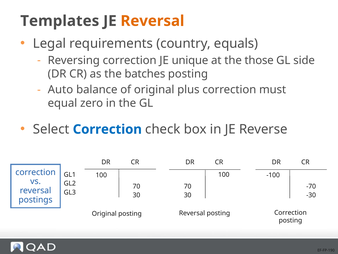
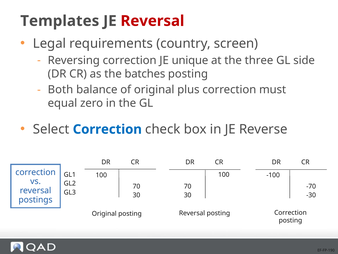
Reversal at (152, 21) colour: orange -> red
equals: equals -> screen
those: those -> three
Auto: Auto -> Both
